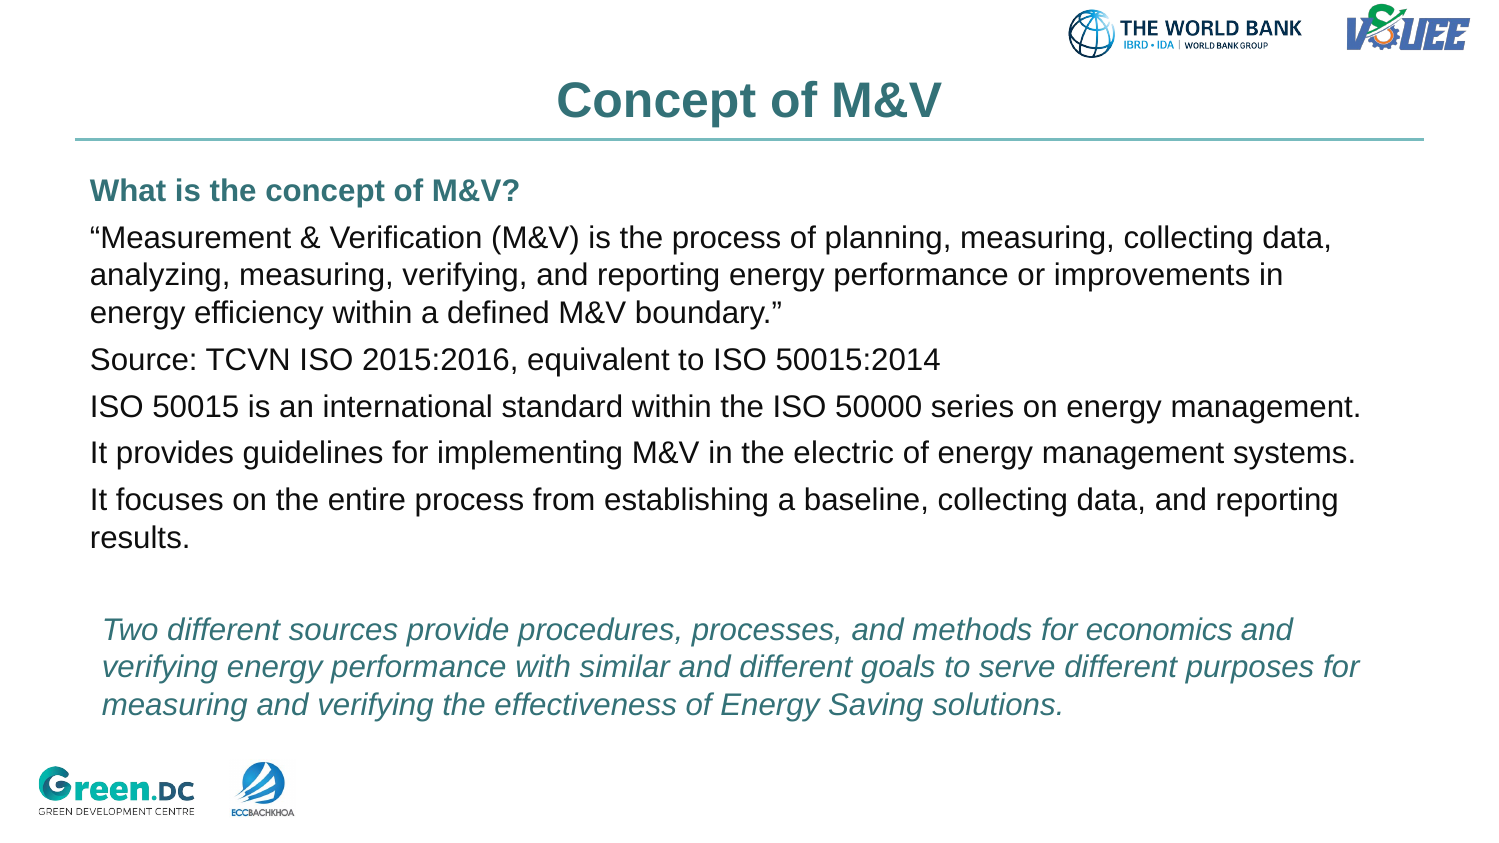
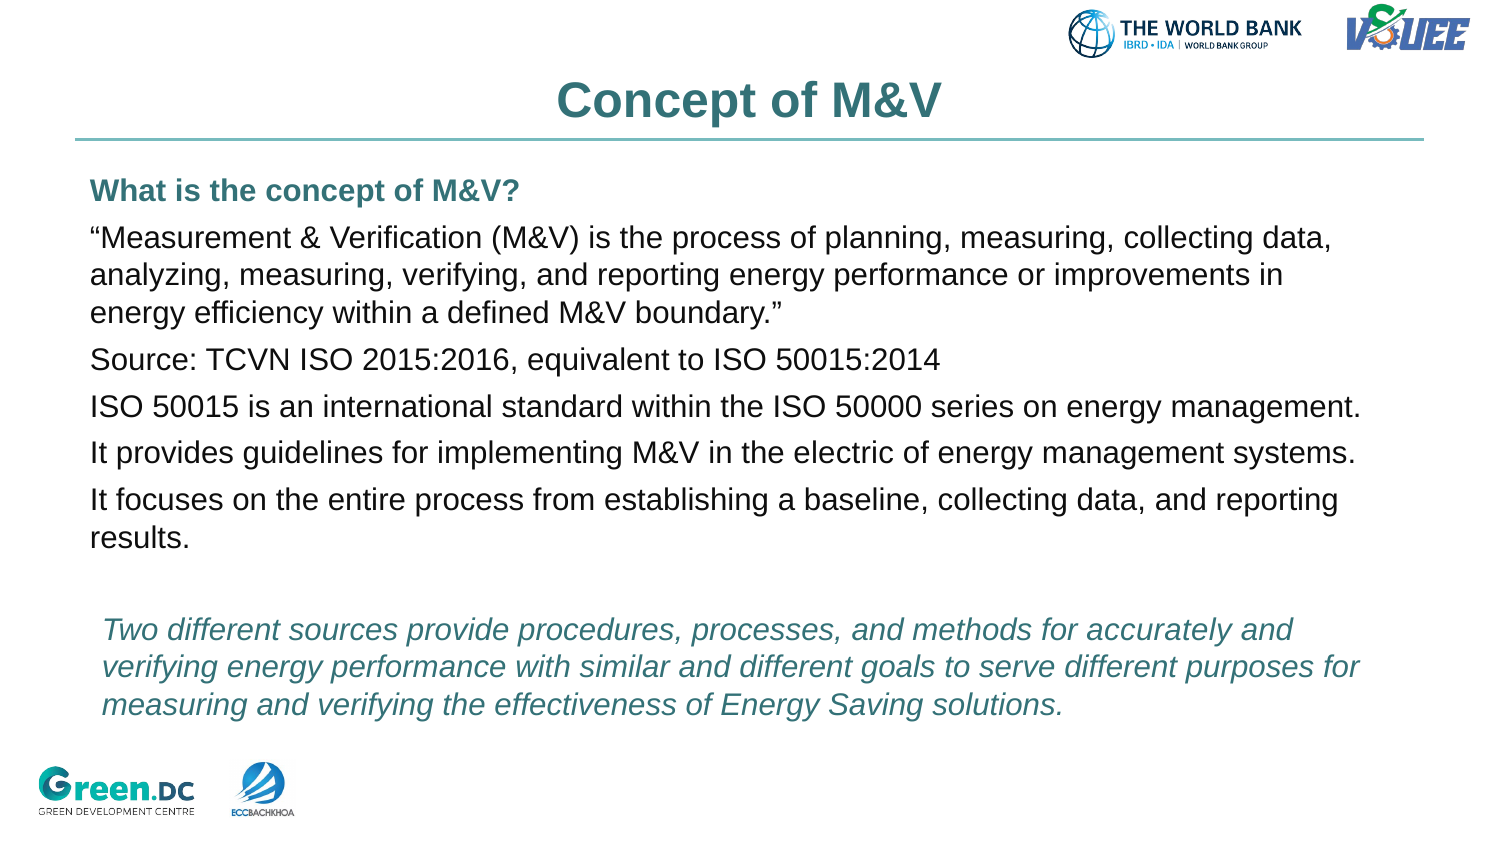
economics: economics -> accurately
